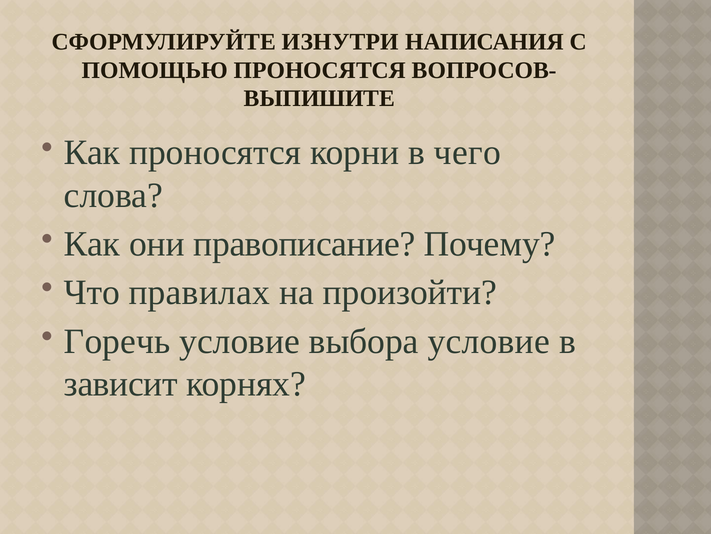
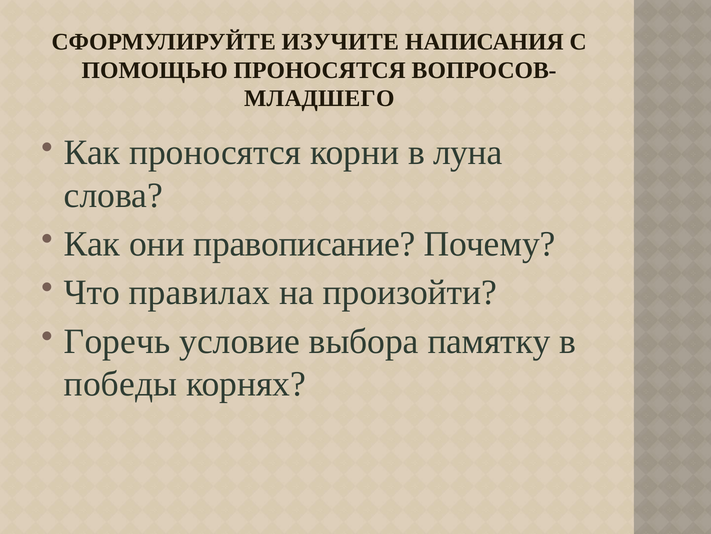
ИЗНУТРИ: ИЗНУТРИ -> ИЗУЧИТЕ
ВЫПИШИТЕ: ВЫПИШИТЕ -> МЛАДШЕГО
чего: чего -> луна
выбора условие: условие -> памятку
зависит: зависит -> победы
